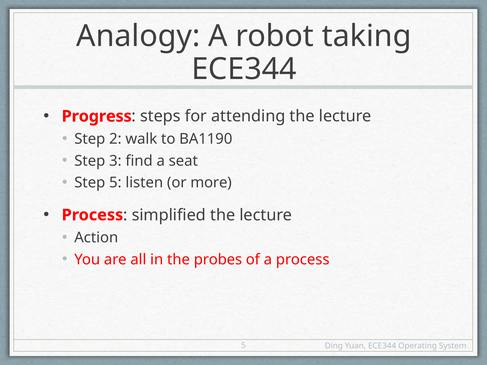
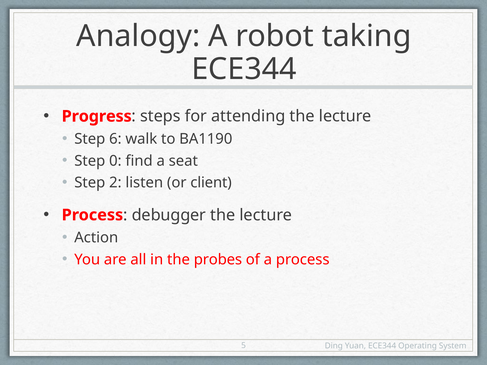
2: 2 -> 6
3: 3 -> 0
Step 5: 5 -> 2
more: more -> client
simplified: simplified -> debugger
